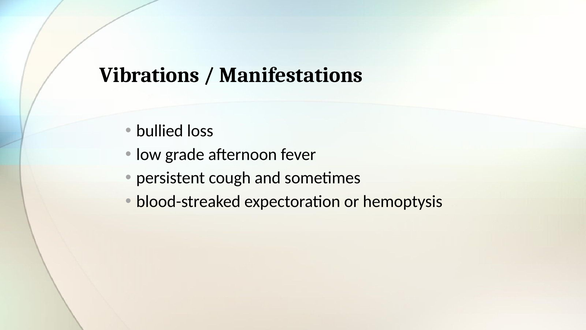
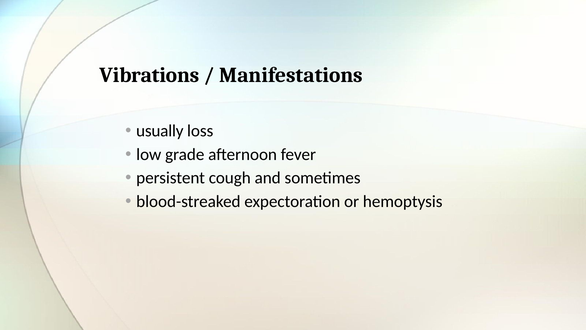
bullied: bullied -> usually
